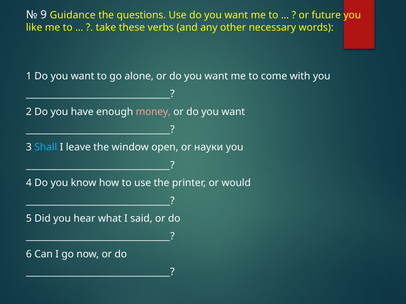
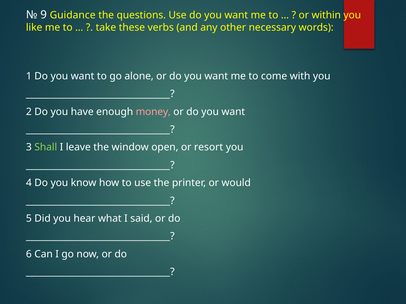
future: future -> within
Shall colour: light blue -> light green
науки: науки -> resort
